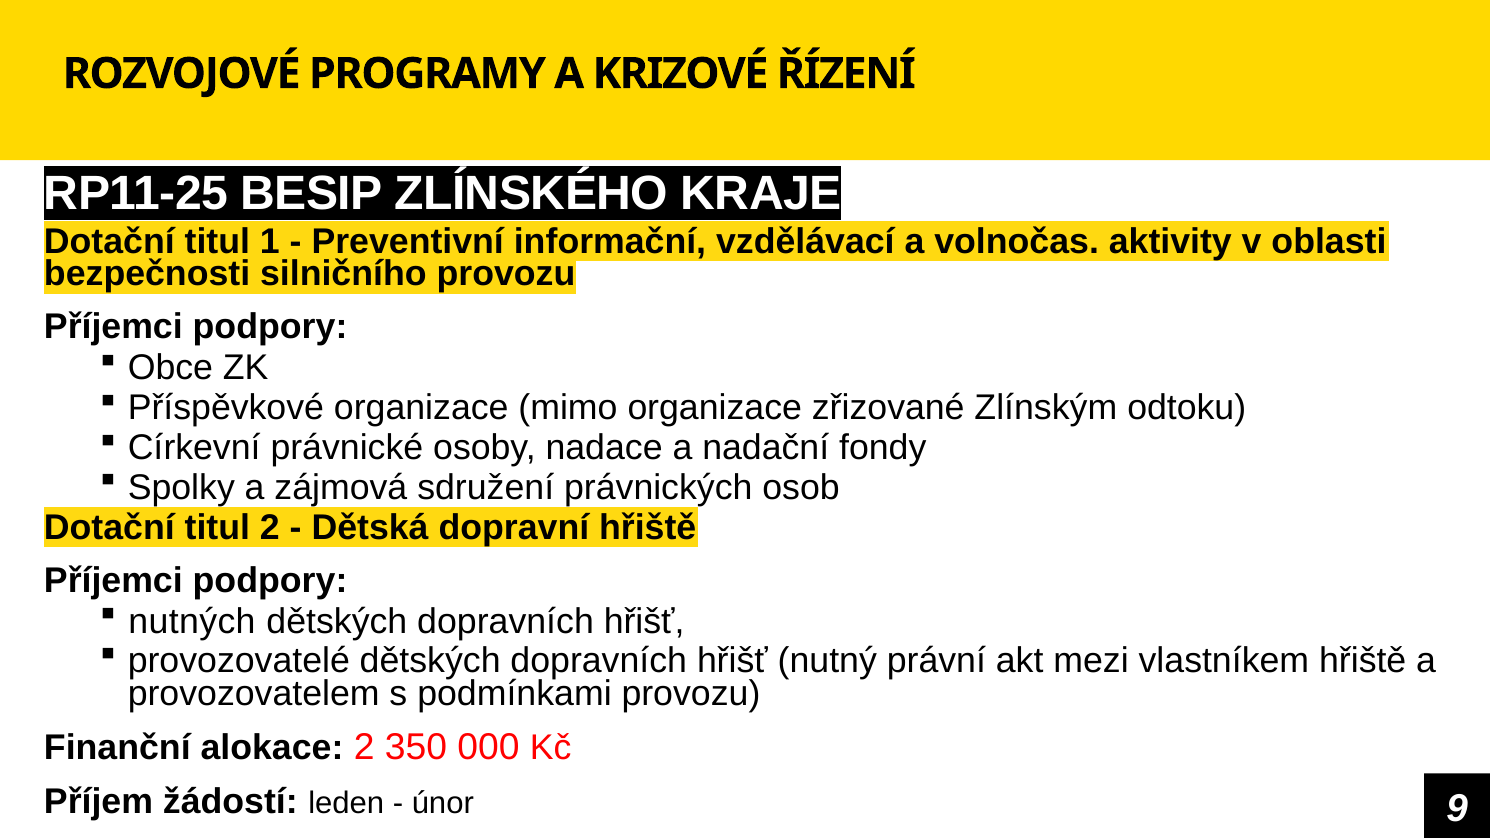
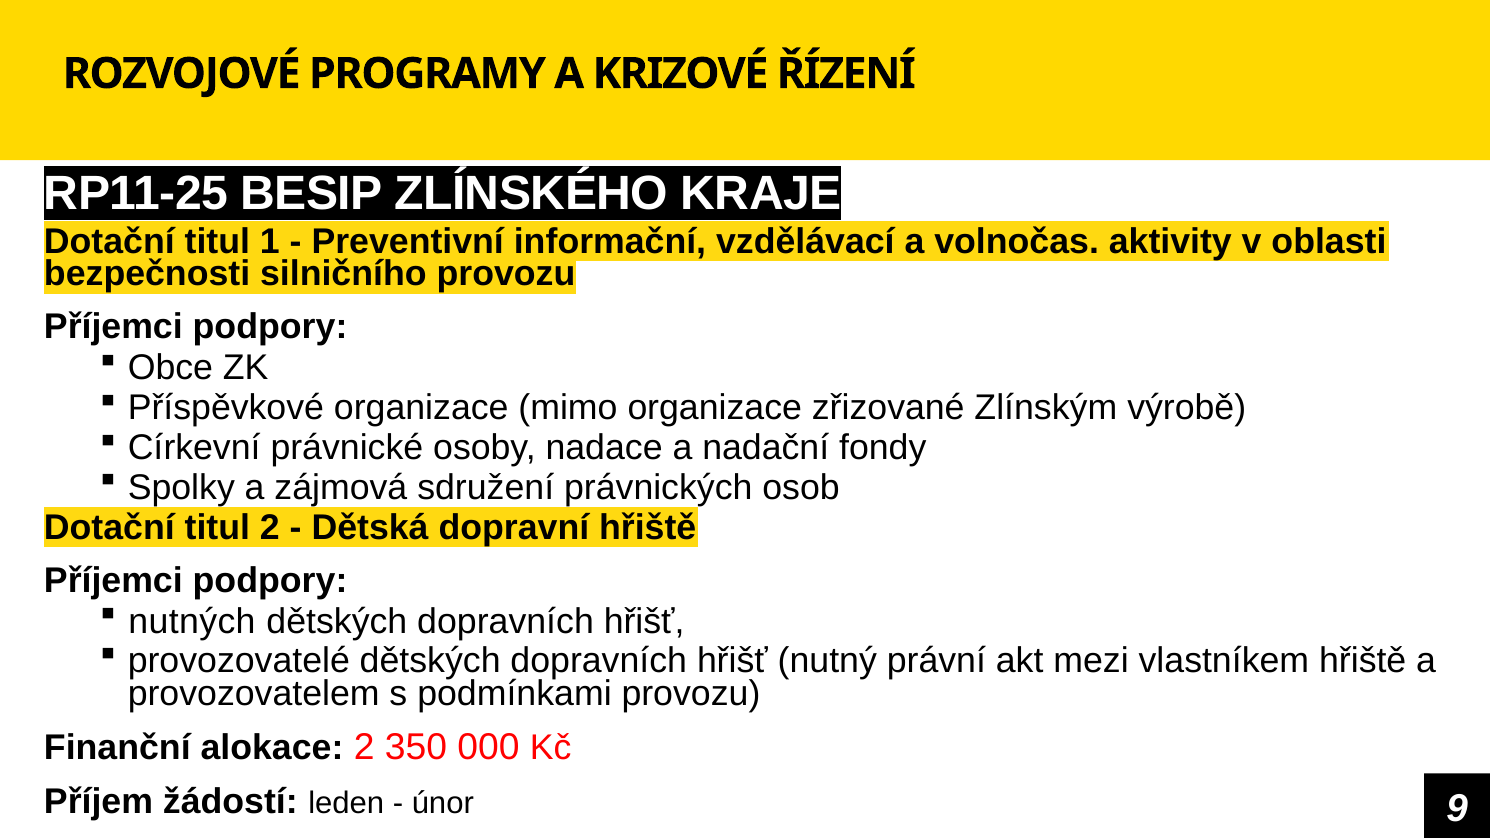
odtoku: odtoku -> výrobě
